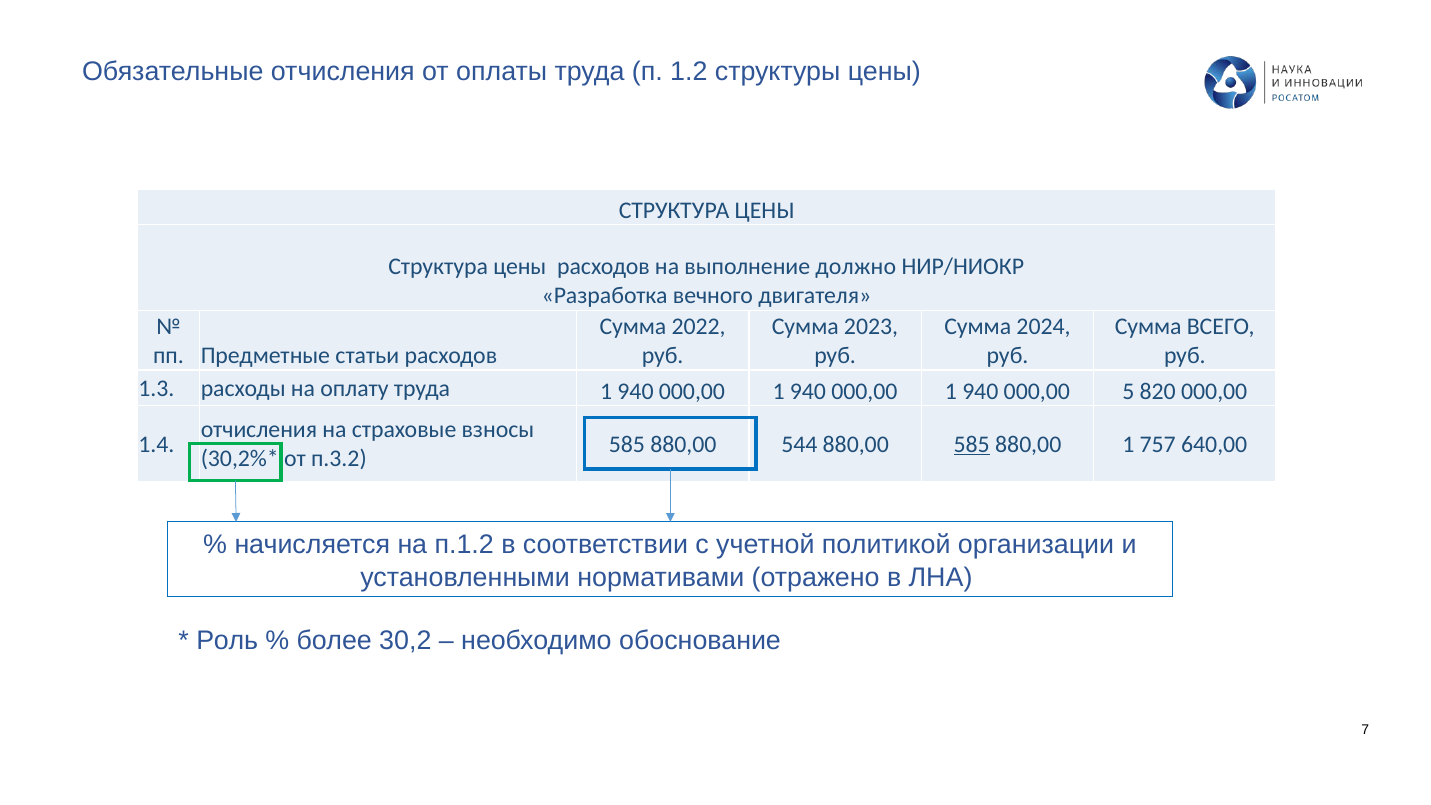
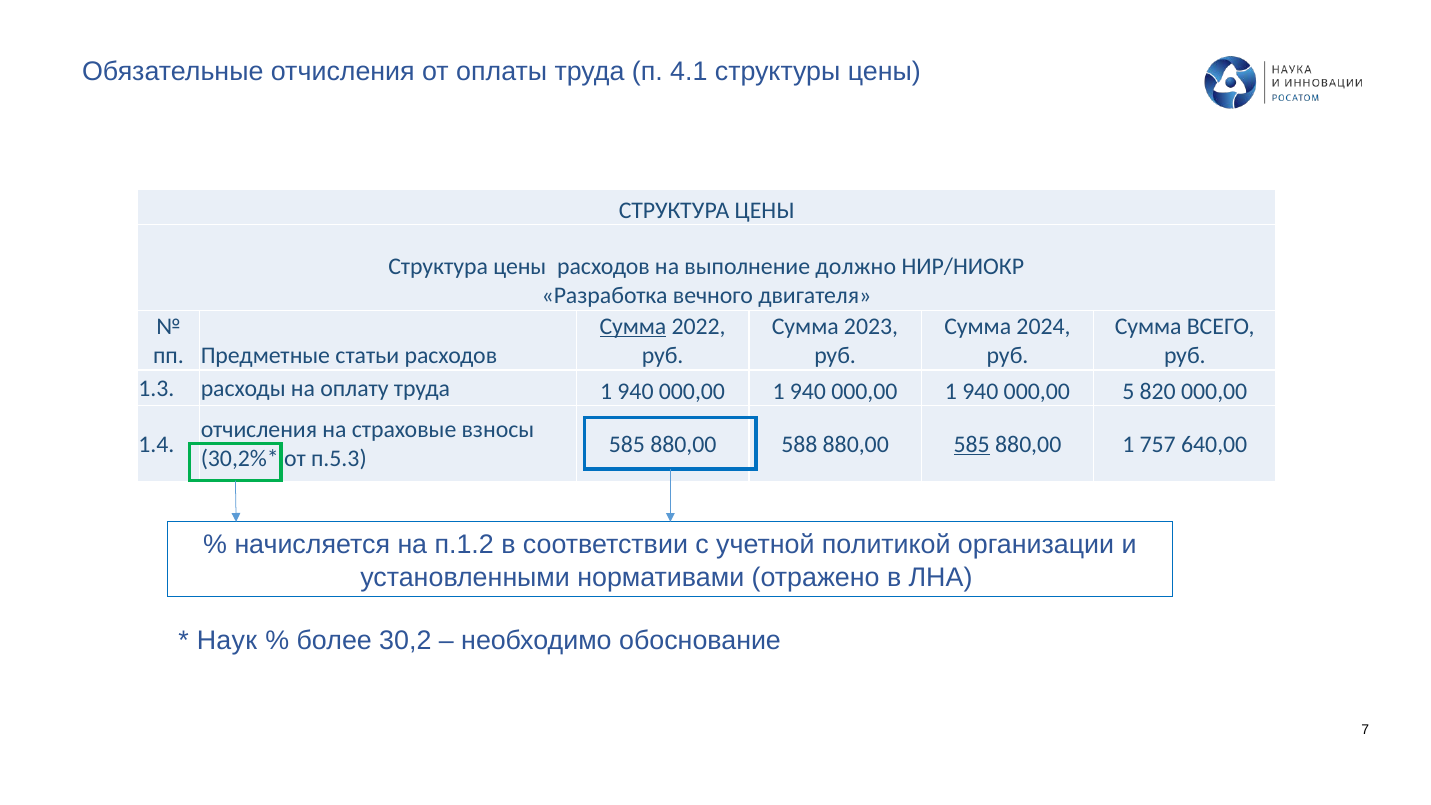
1.2: 1.2 -> 4.1
Сумма at (633, 326) underline: none -> present
544: 544 -> 588
п.3.2: п.3.2 -> п.5.3
Роль: Роль -> Наук
